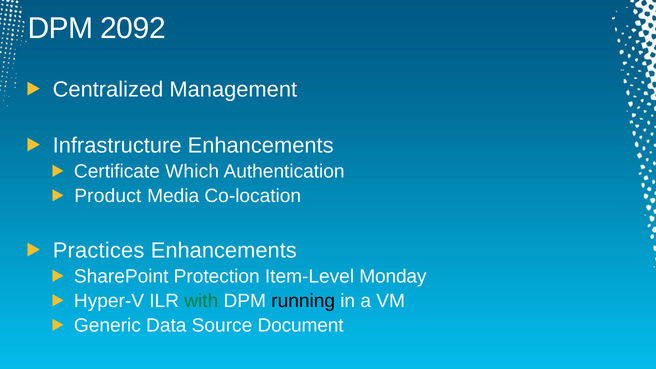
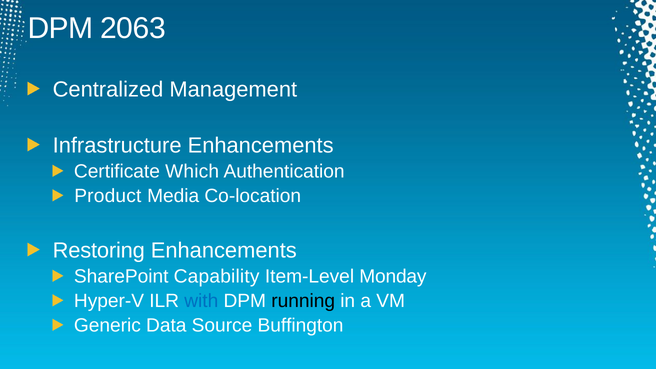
2092: 2092 -> 2063
Practices: Practices -> Restoring
Protection: Protection -> Capability
with colour: green -> blue
Document: Document -> Buffington
